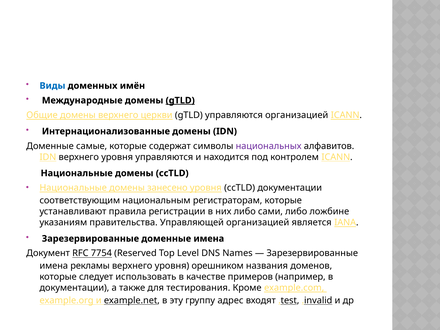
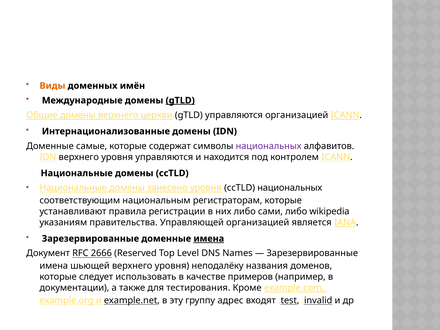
Виды colour: blue -> orange
ccTLD документации: документации -> национальных
ложбине: ложбине -> wikipedia
имена at (209, 239) underline: none -> present
7754: 7754 -> 2666
рекламы: рекламы -> шьющей
орешником: орешником -> неподалёку
